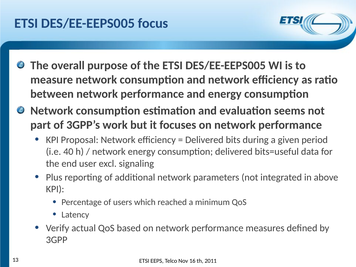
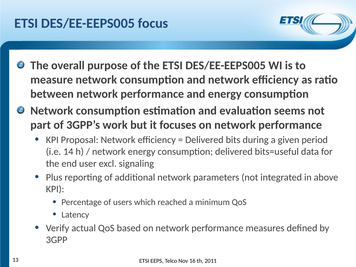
40: 40 -> 14
